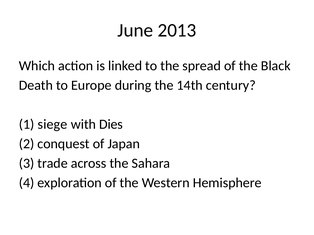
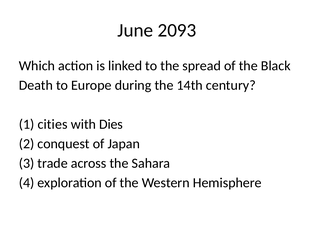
2013: 2013 -> 2093
siege: siege -> cities
